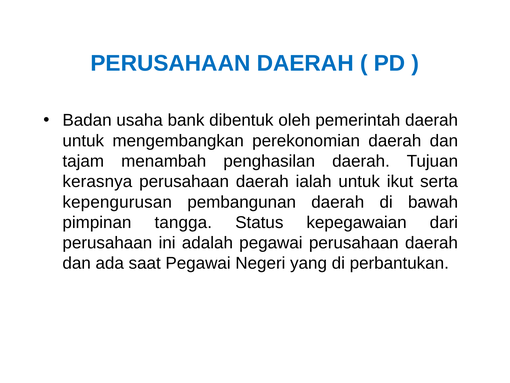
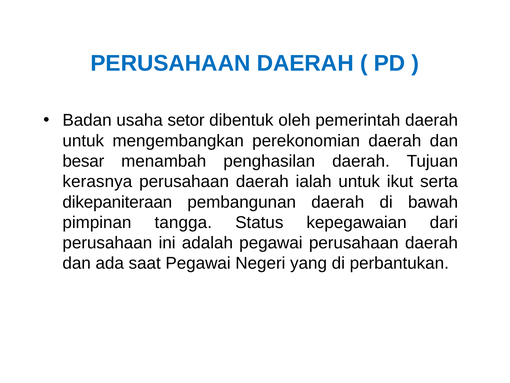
bank: bank -> setor
tajam: tajam -> besar
kepengurusan: kepengurusan -> dikepaniteraan
